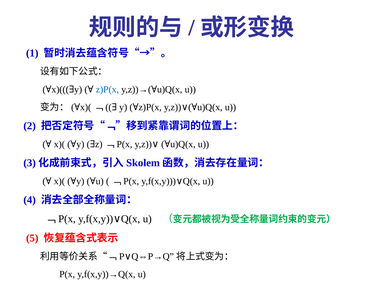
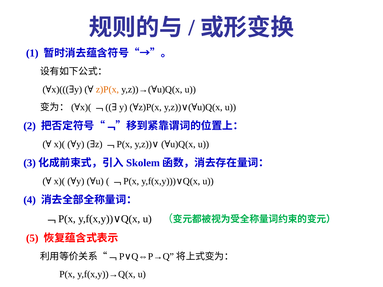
z)P(x colour: blue -> orange
